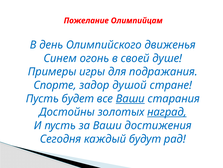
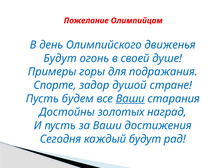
Синем at (60, 58): Синем -> Будут
игры: игры -> горы
будет: будет -> будем
наград underline: present -> none
